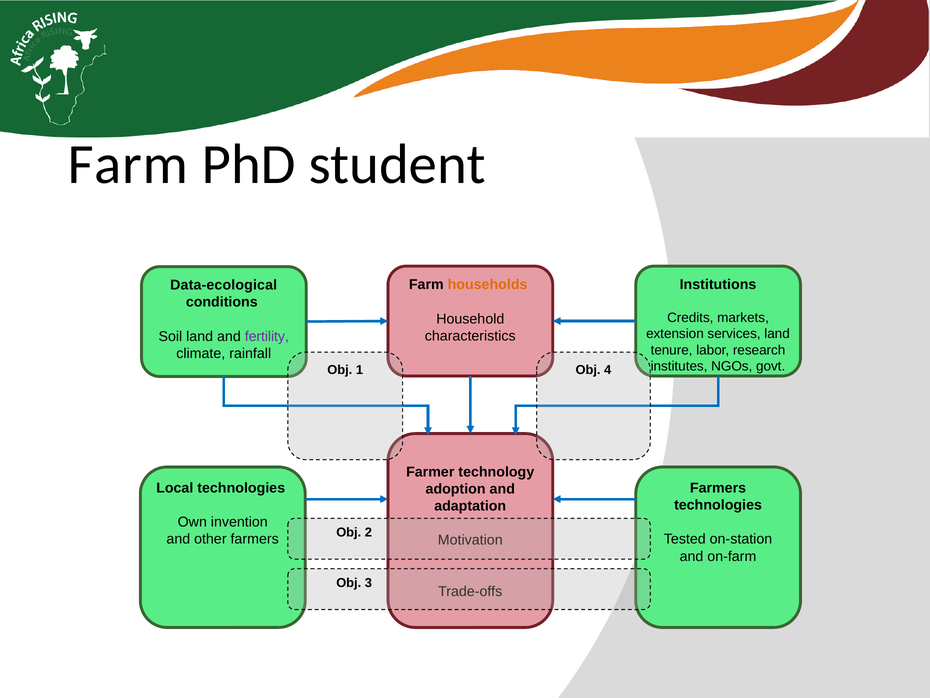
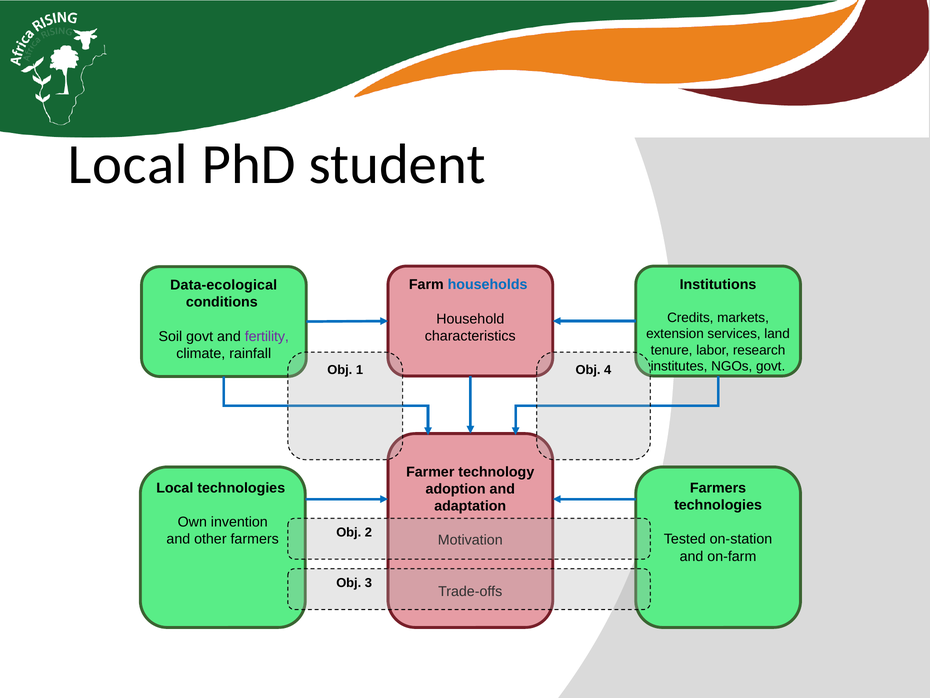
Farm at (128, 164): Farm -> Local
households colour: orange -> blue
Soil land: land -> govt
